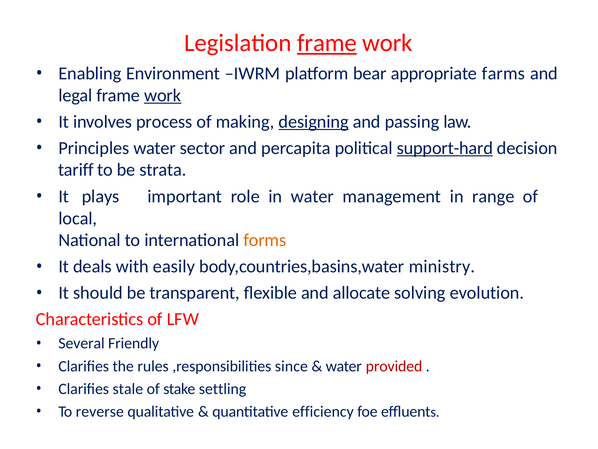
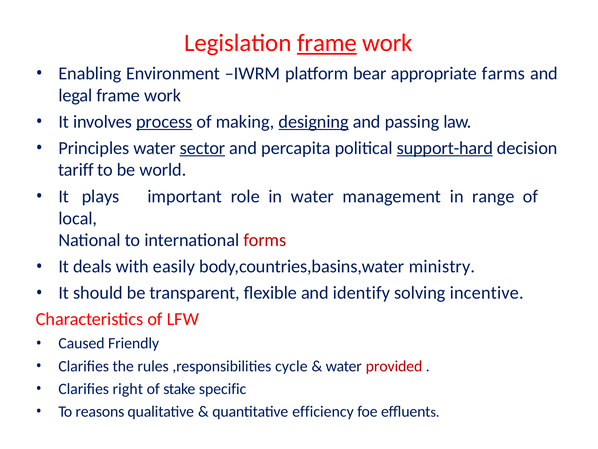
work at (163, 95) underline: present -> none
process underline: none -> present
sector underline: none -> present
strata: strata -> world
forms colour: orange -> red
allocate: allocate -> identify
evolution: evolution -> incentive
Several: Several -> Caused
since: since -> cycle
stale: stale -> right
settling: settling -> specific
reverse: reverse -> reasons
